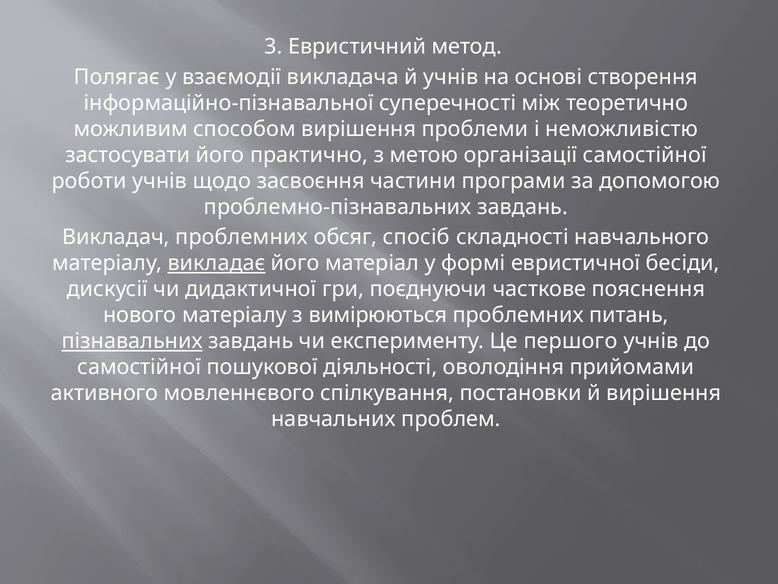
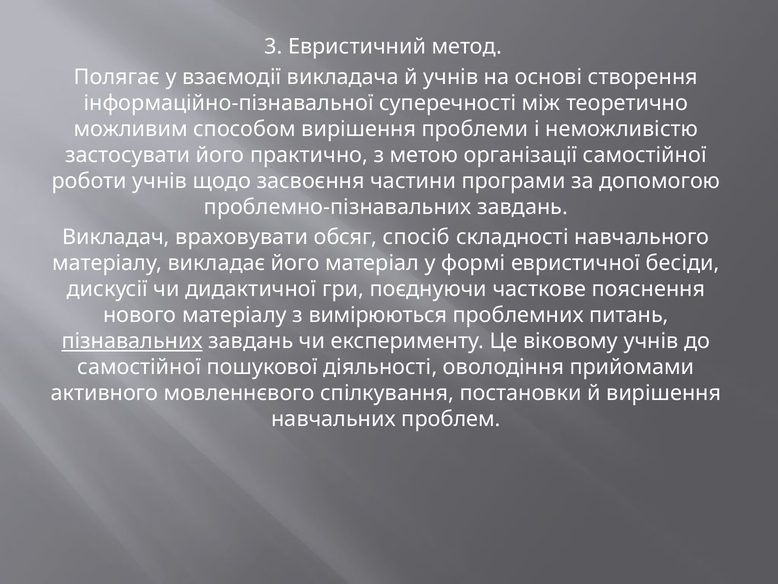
Викладач проблемних: проблемних -> враховувати
викладає underline: present -> none
першого: першого -> віковому
